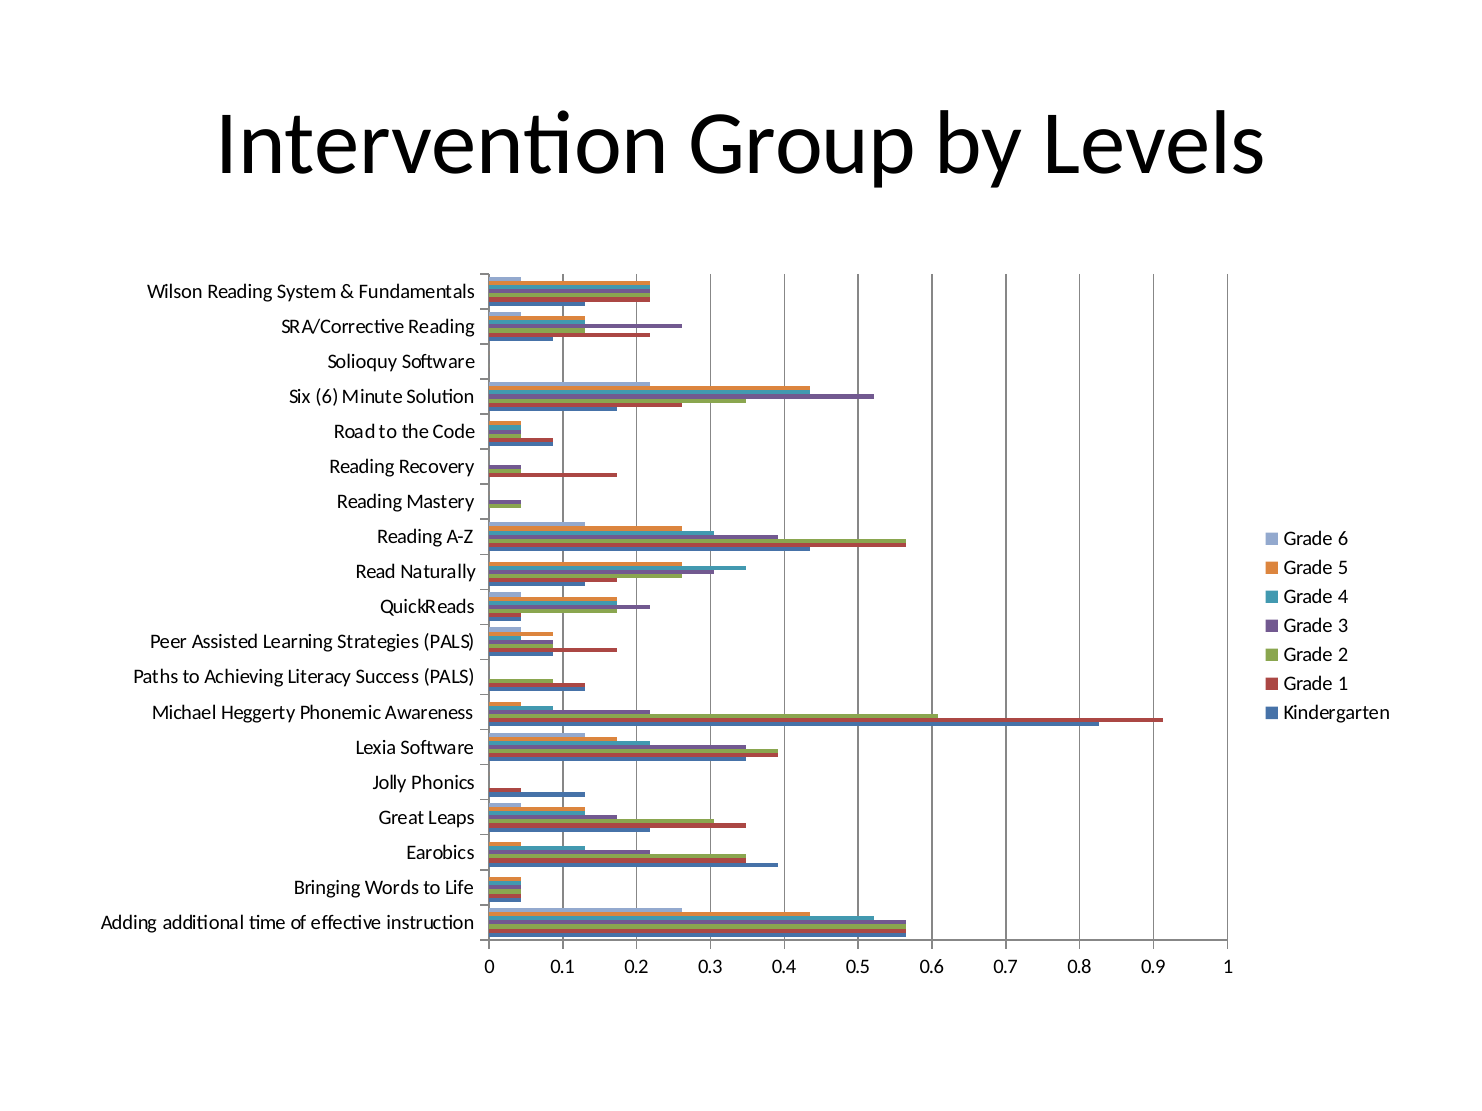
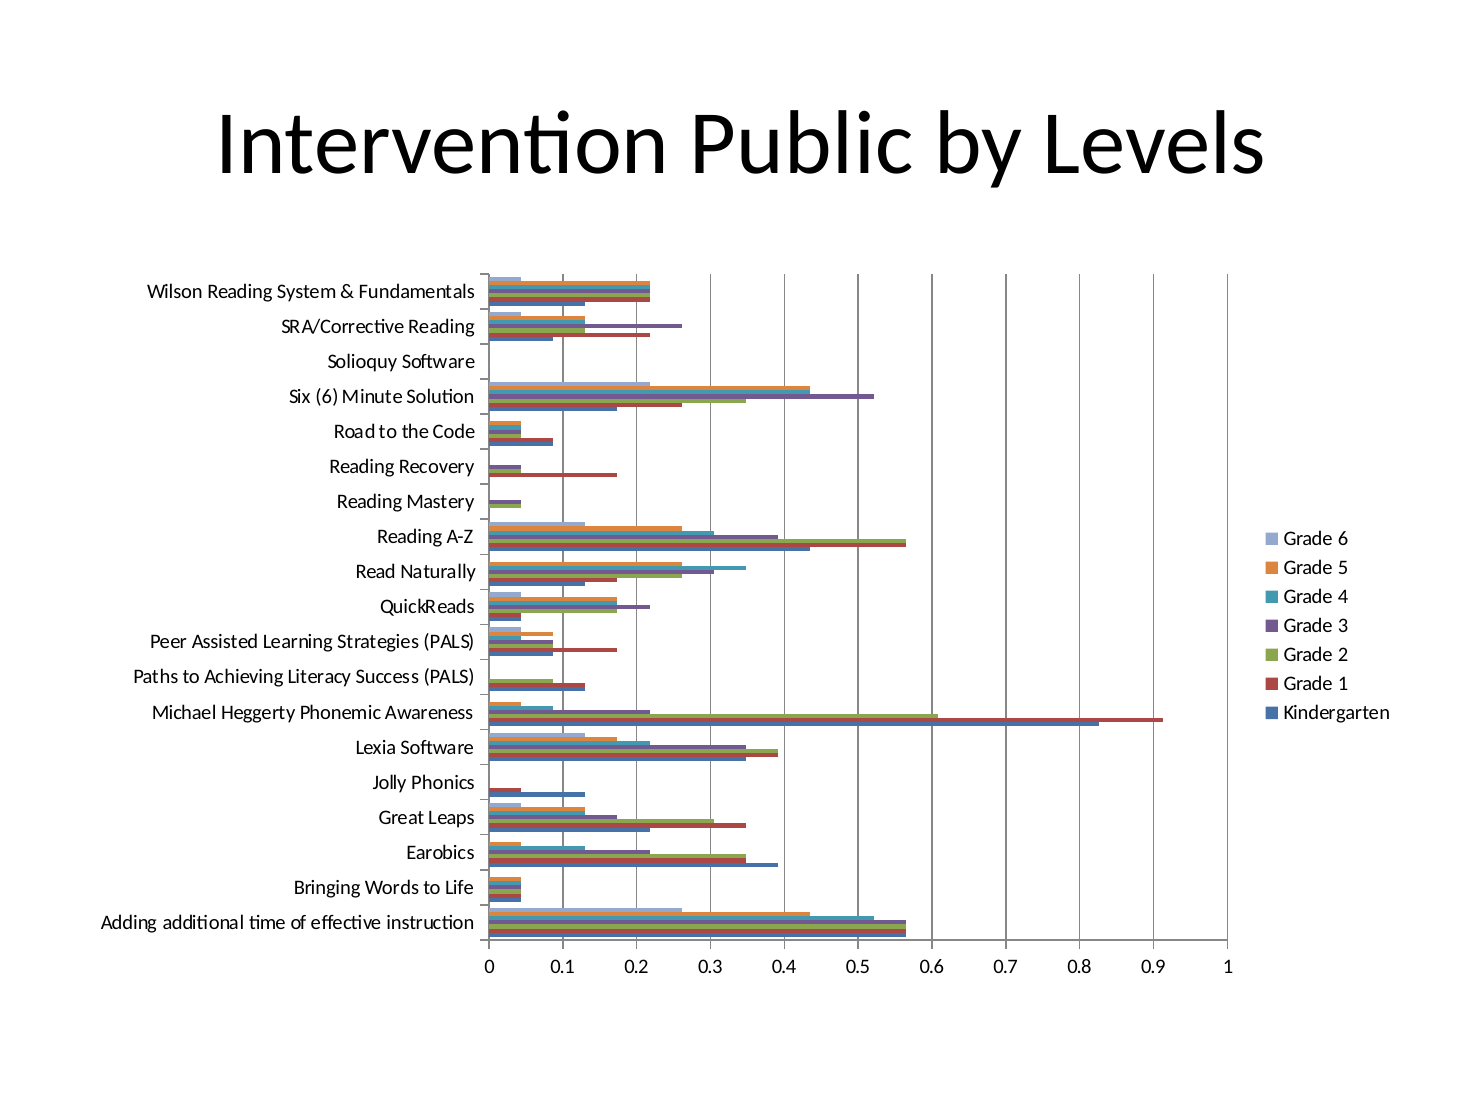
Group: Group -> Public
